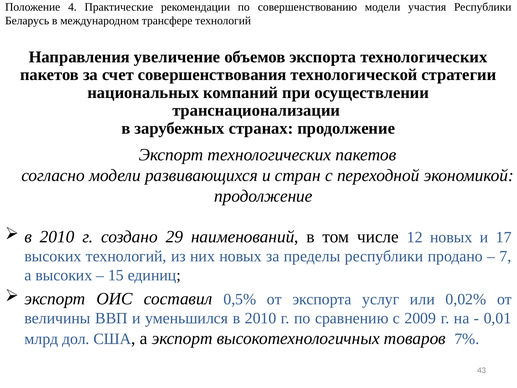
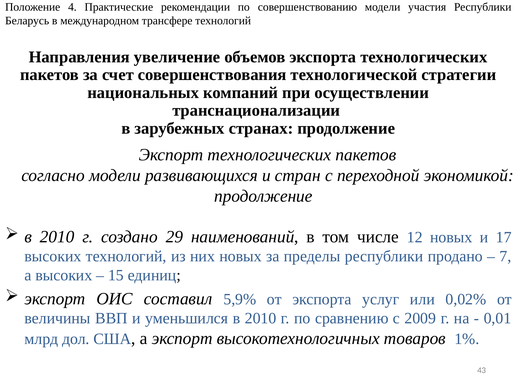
0,5%: 0,5% -> 5,9%
7%: 7% -> 1%
